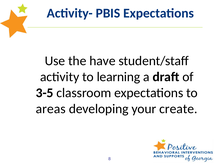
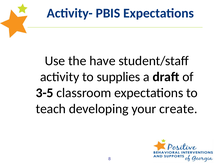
learning: learning -> supplies
areas: areas -> teach
